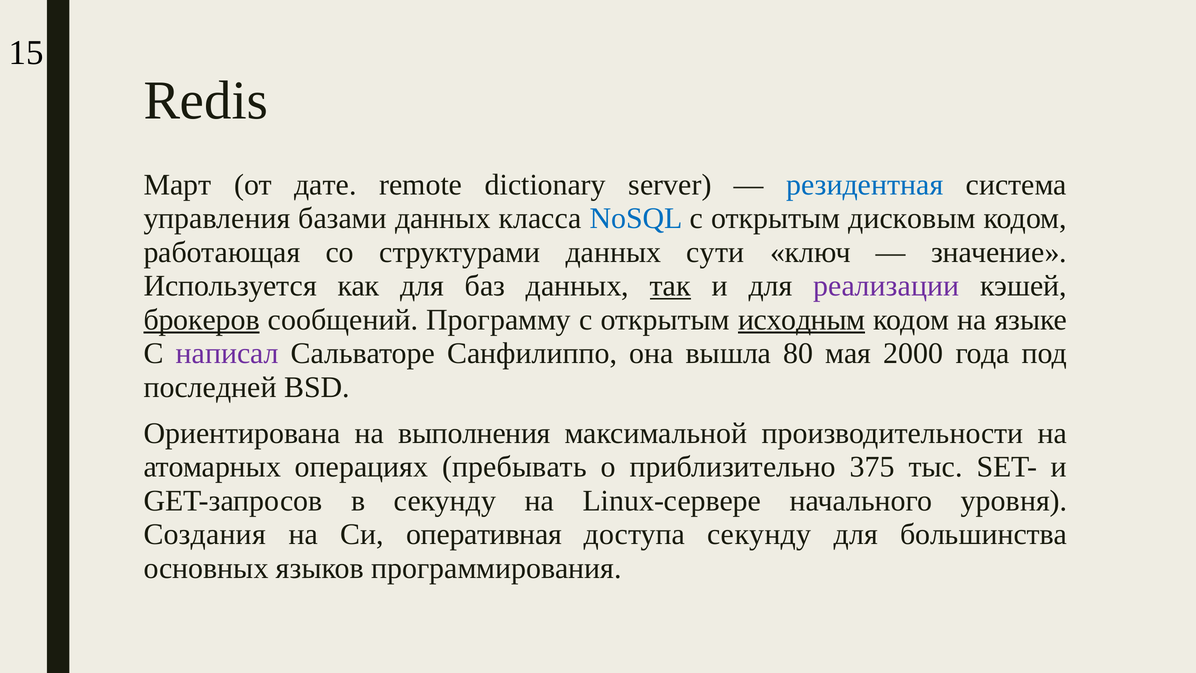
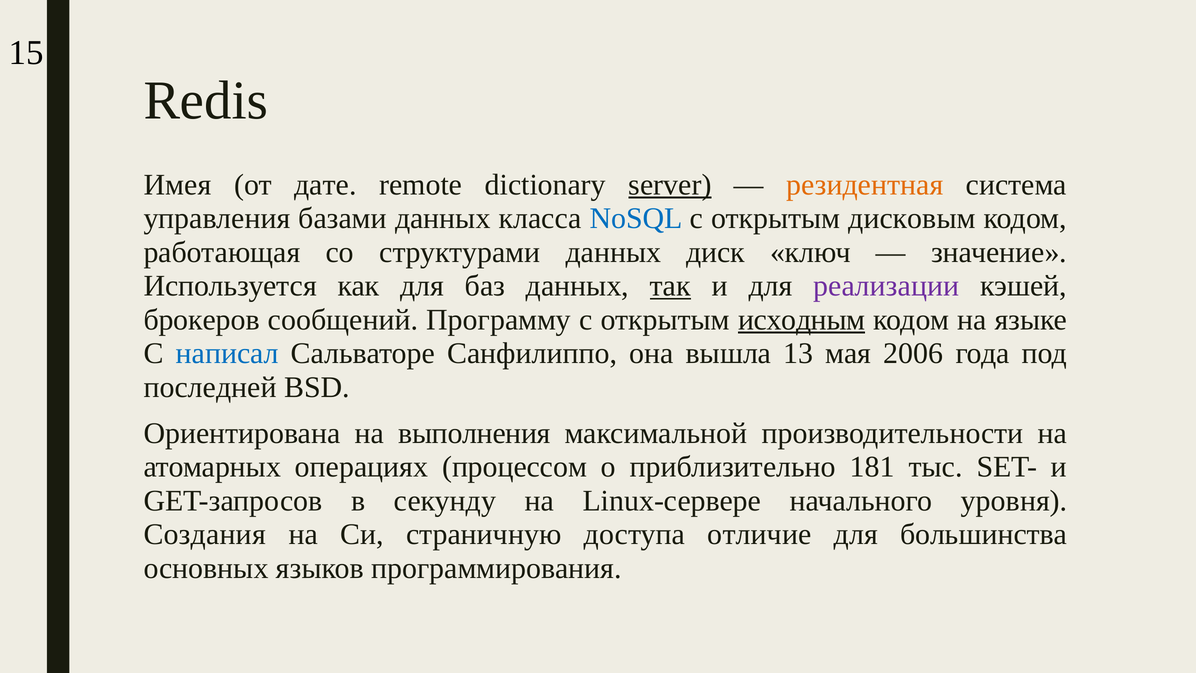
Март: Март -> Имея
server underline: none -> present
резидентная colour: blue -> orange
сути: сути -> диск
брокеров underline: present -> none
написал colour: purple -> blue
80: 80 -> 13
2000: 2000 -> 2006
пребывать: пребывать -> процессом
375: 375 -> 181
оперативная: оперативная -> страничную
доступа секунду: секунду -> отличие
